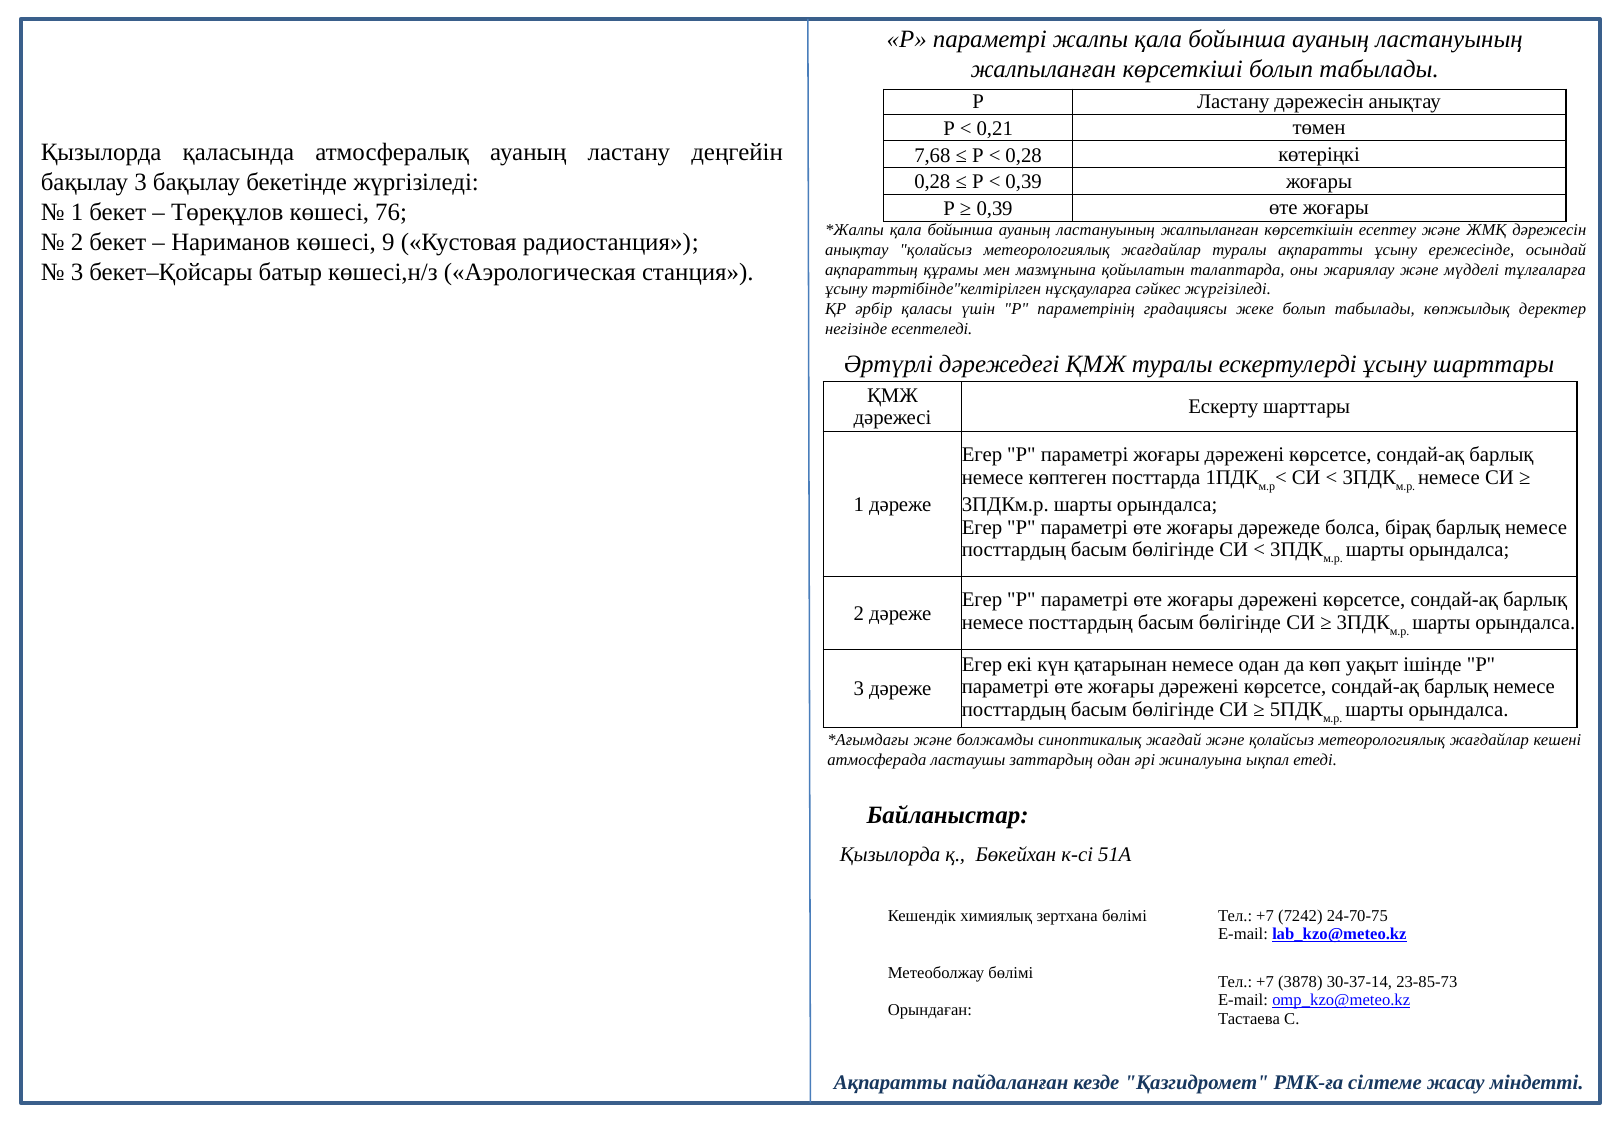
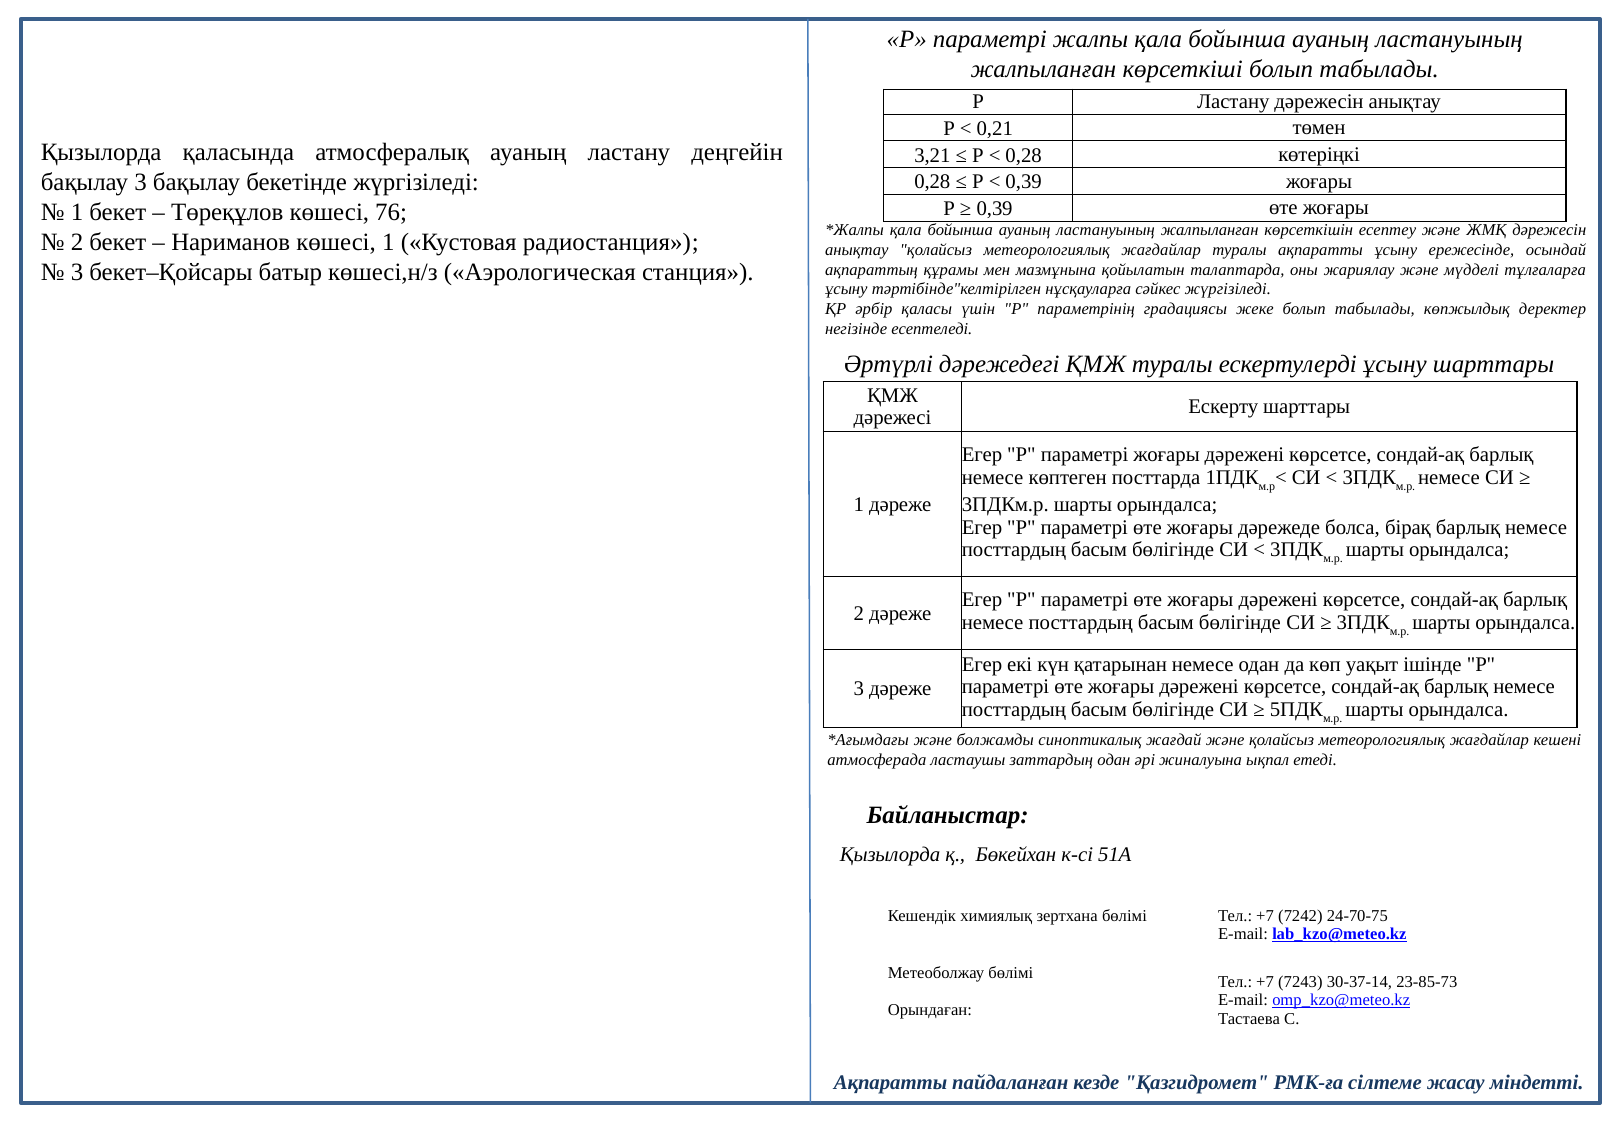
7,68: 7,68 -> 3,21
көшесі 9: 9 -> 1
3878: 3878 -> 7243
